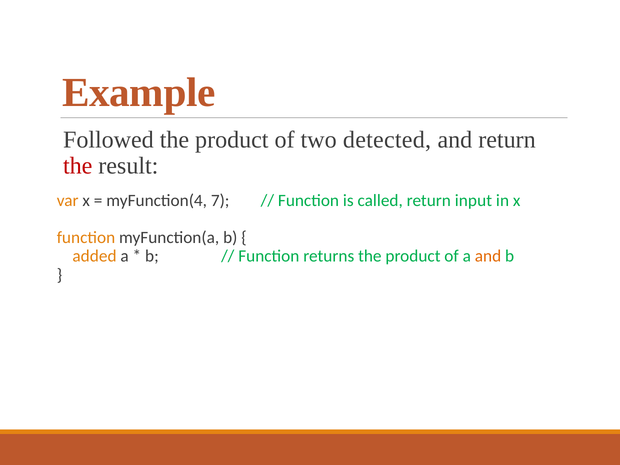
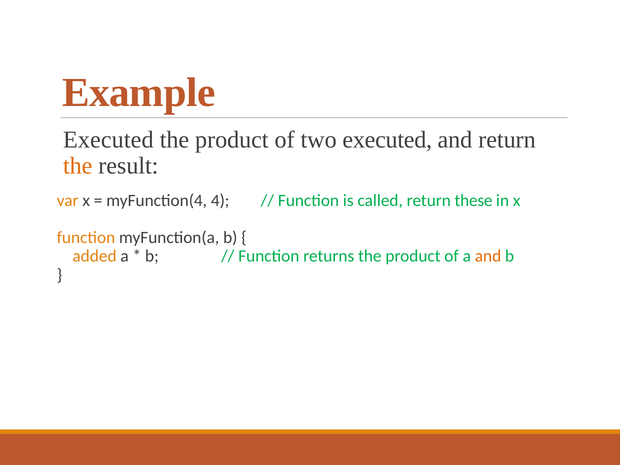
Followed at (108, 140): Followed -> Executed
two detected: detected -> executed
the at (78, 166) colour: red -> orange
7: 7 -> 4
input: input -> these
